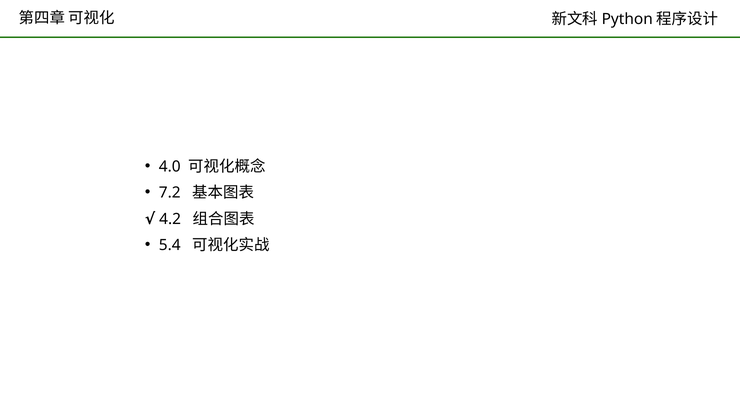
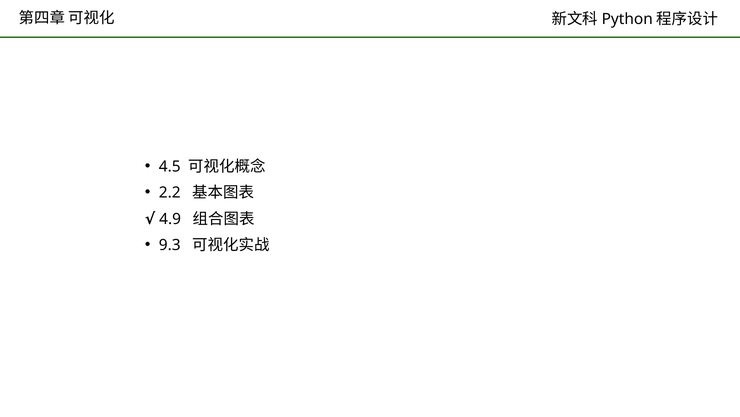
4.0: 4.0 -> 4.5
7.2: 7.2 -> 2.2
4.2: 4.2 -> 4.9
5.4: 5.4 -> 9.3
